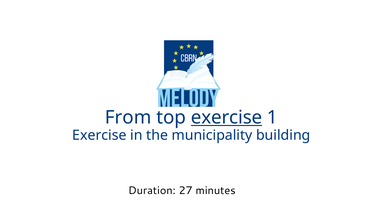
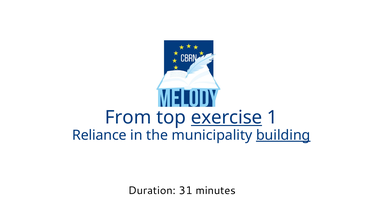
Exercise at (99, 136): Exercise -> Reliance
building underline: none -> present
27: 27 -> 31
